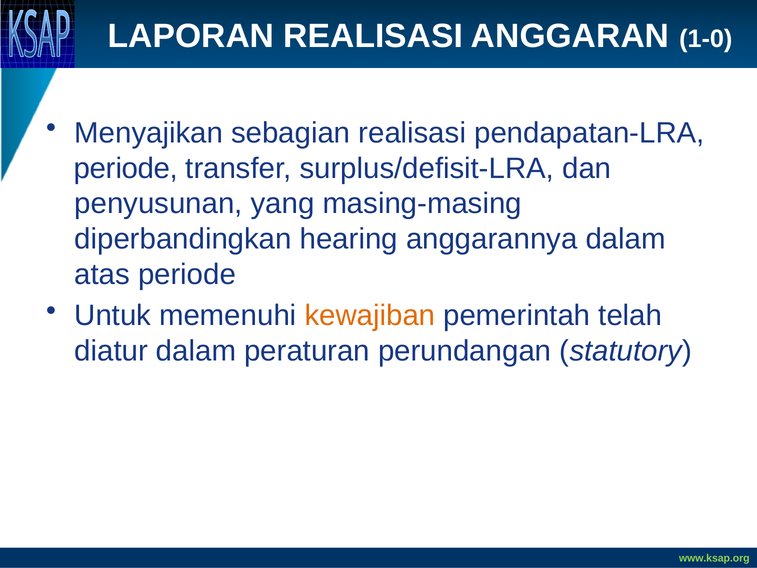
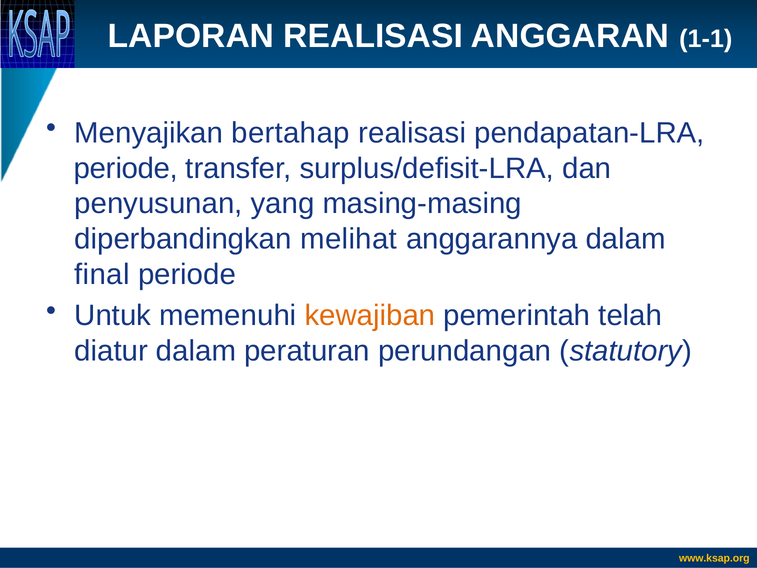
1-0: 1-0 -> 1-1
sebagian: sebagian -> bertahap
hearing: hearing -> melihat
atas: atas -> final
www.ksap.org at (714, 558) colour: light green -> yellow
